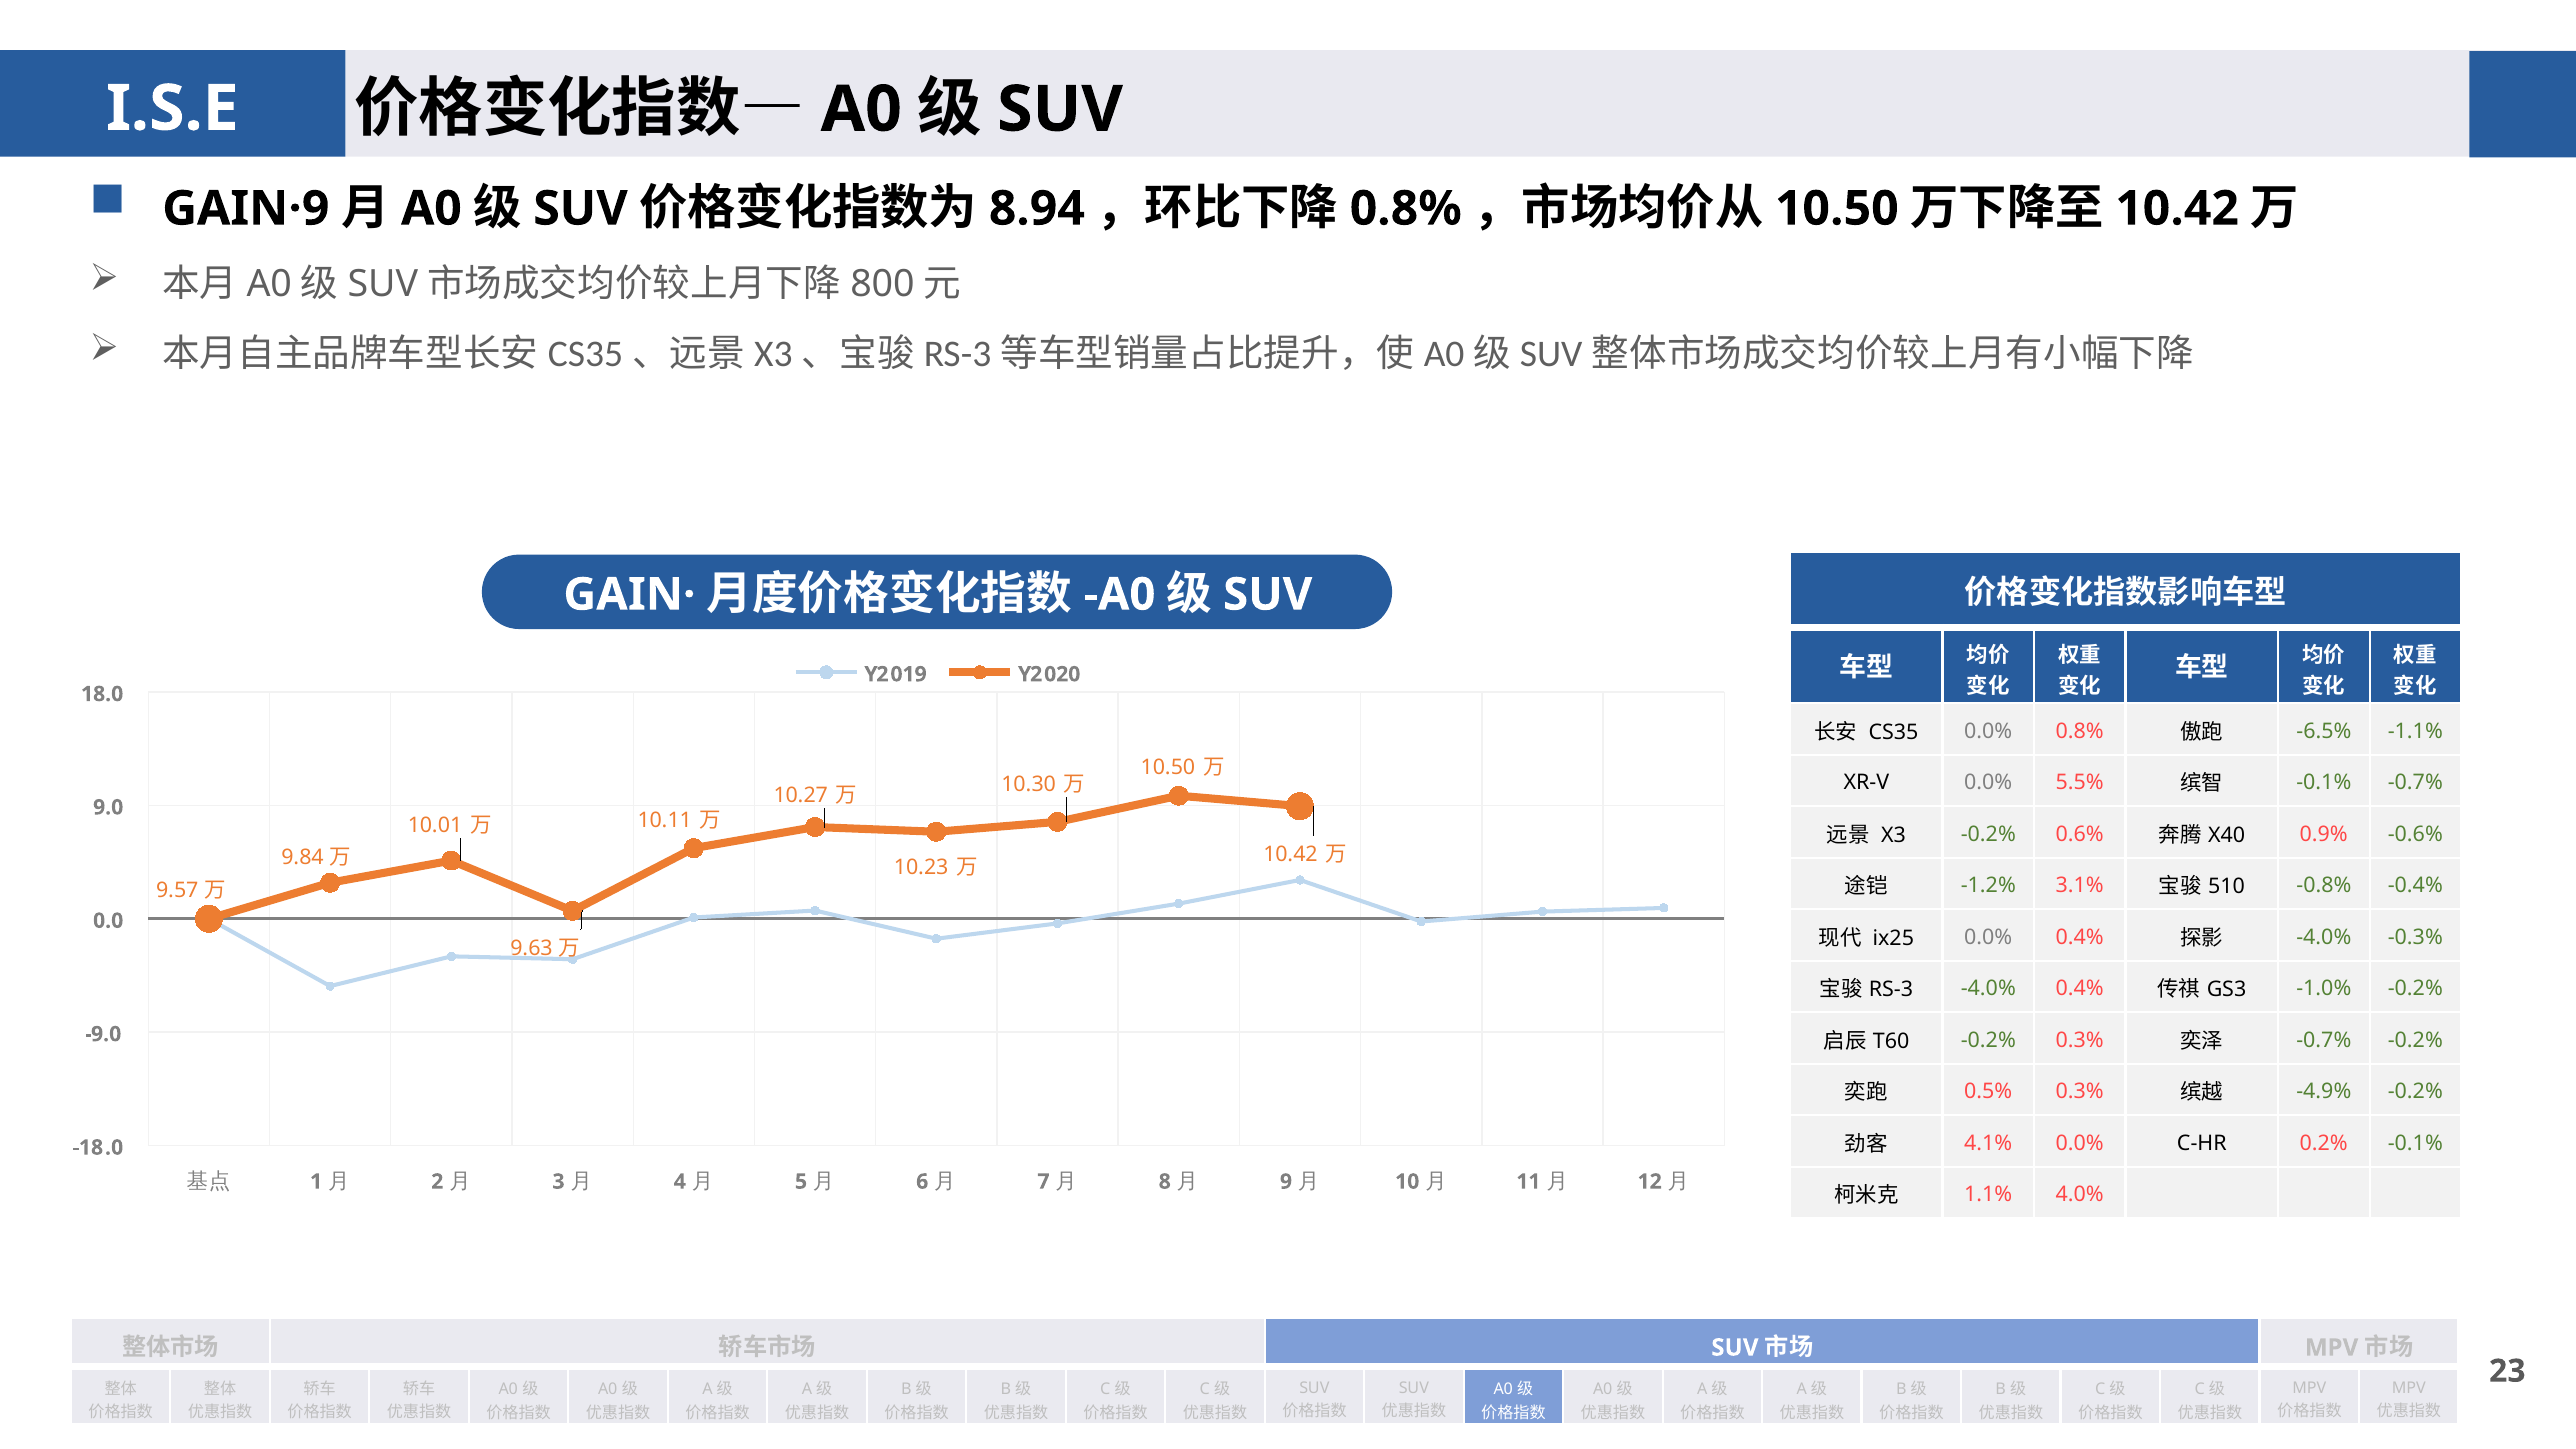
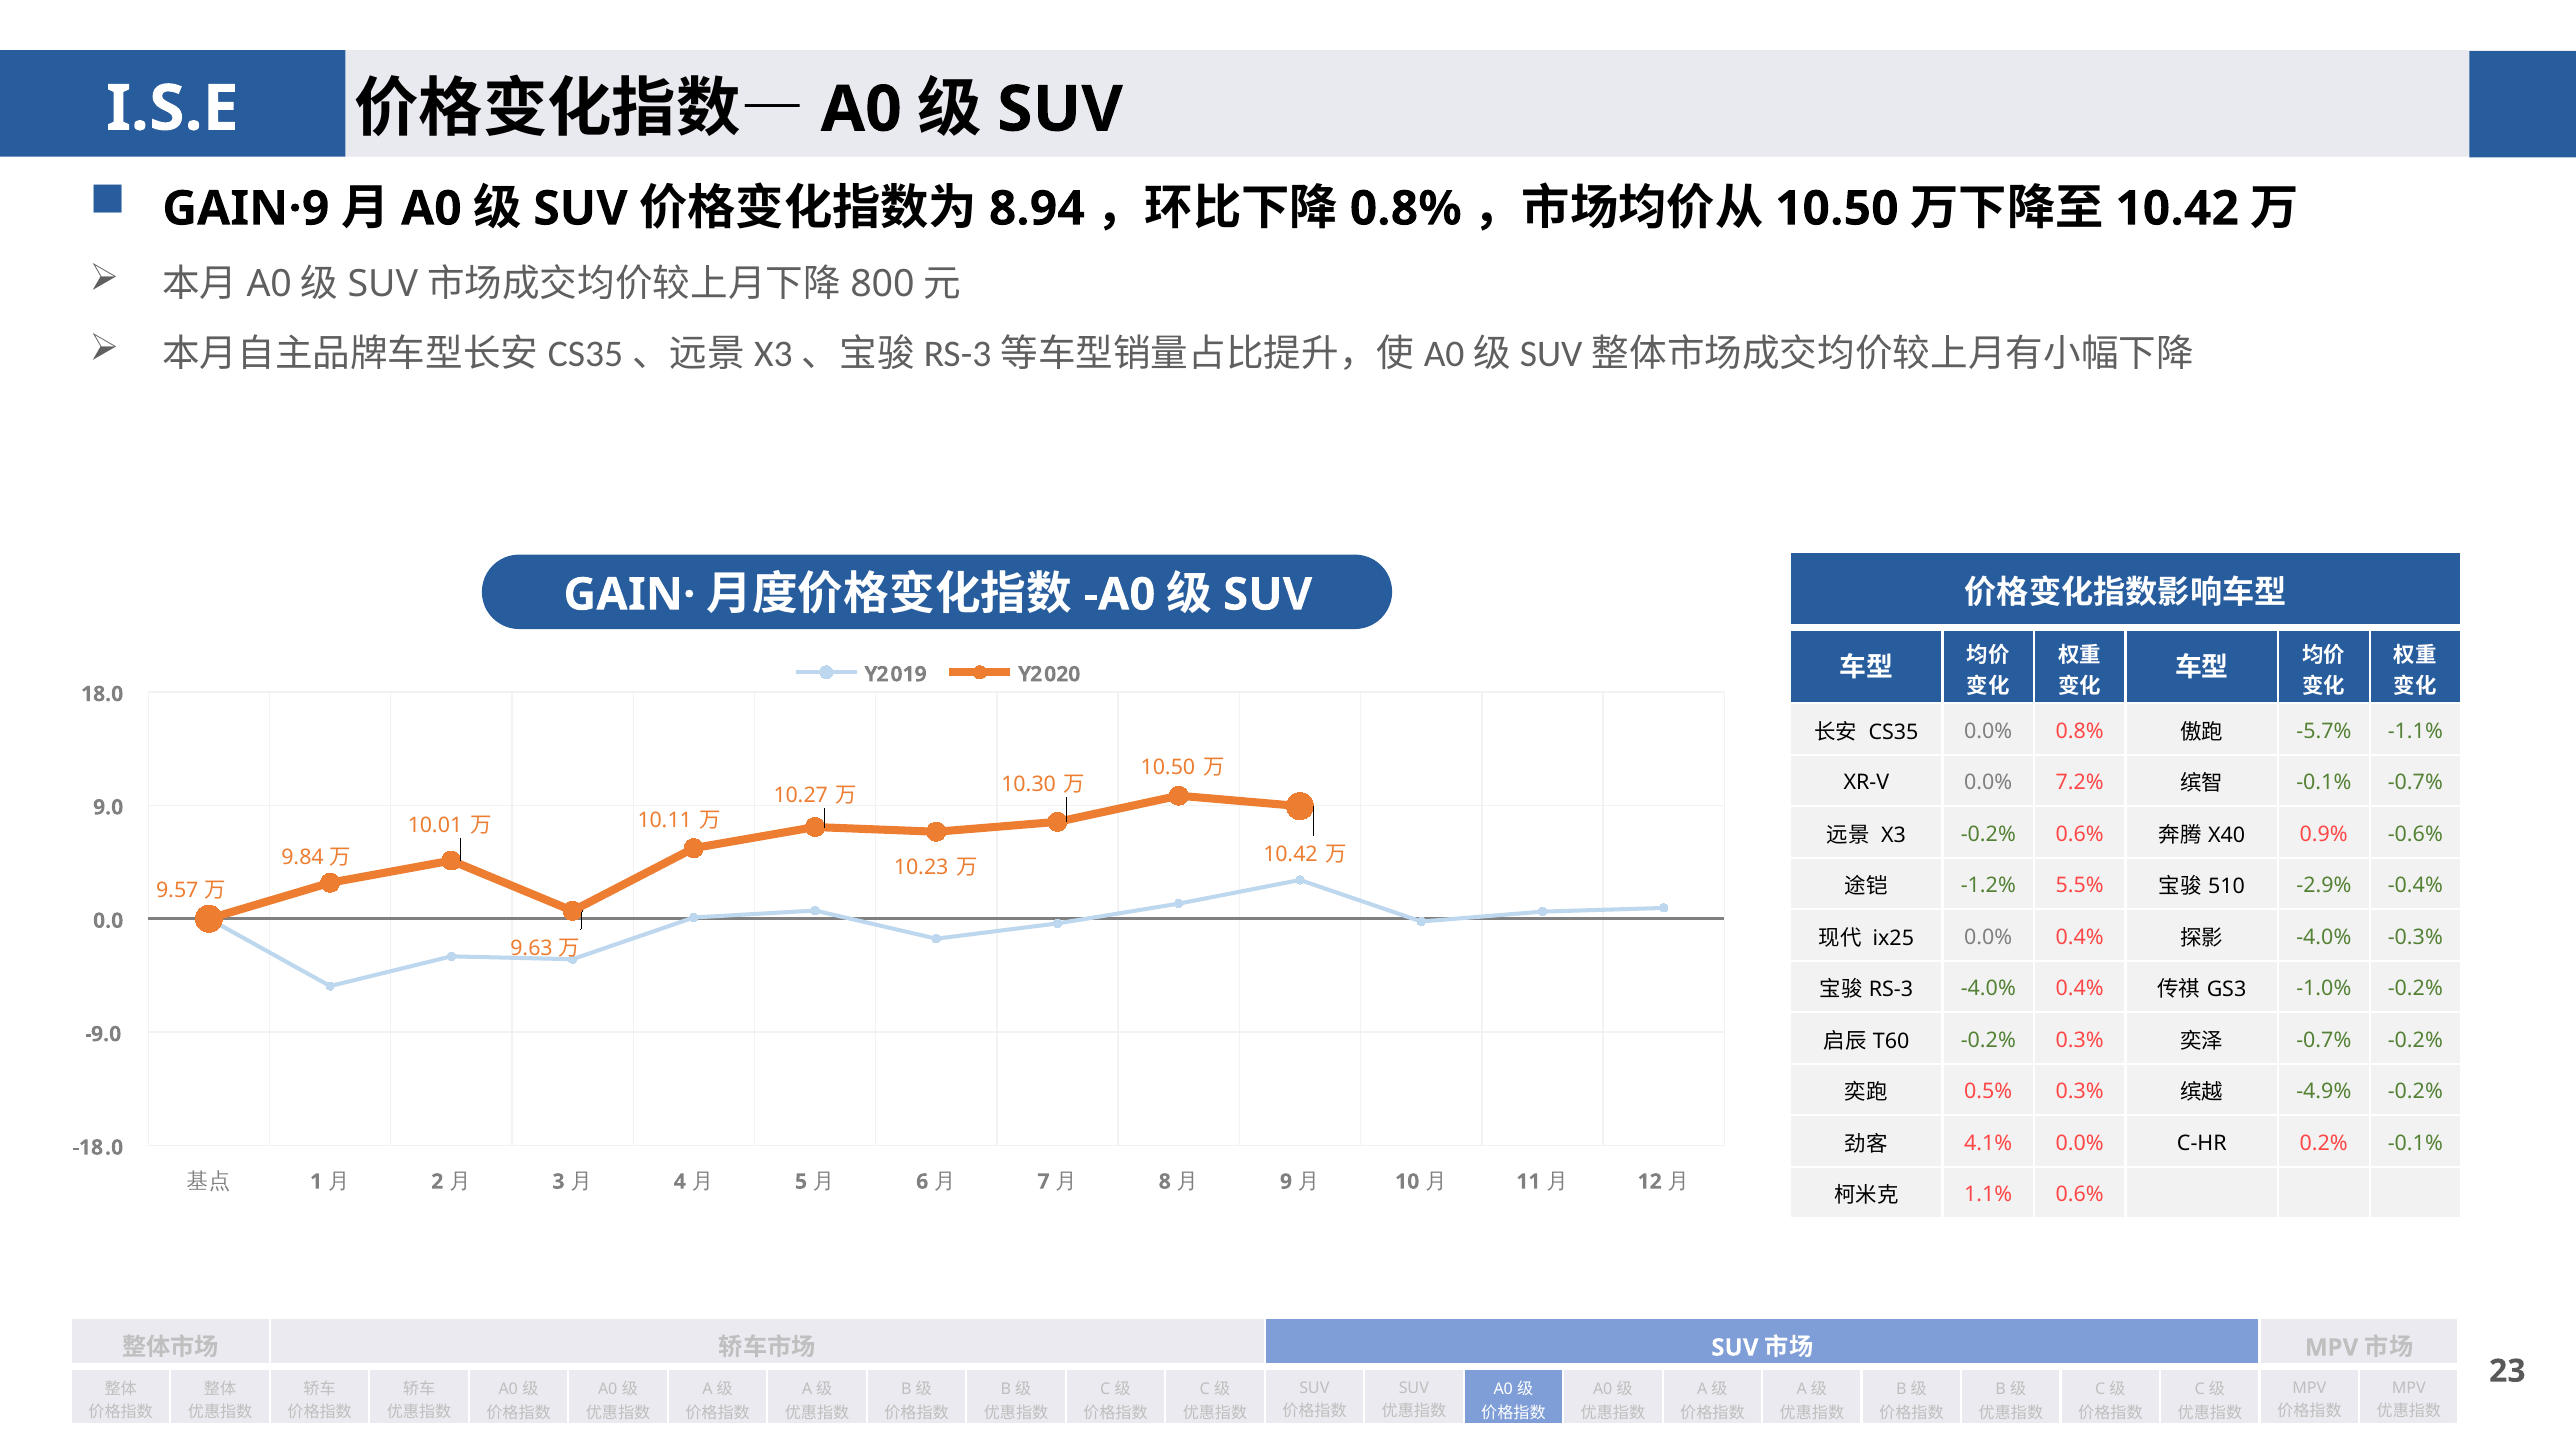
-6.5%: -6.5% -> -5.7%
5.5%: 5.5% -> 7.2%
3.1%: 3.1% -> 5.5%
-0.8%: -0.8% -> -2.9%
1.1% 4.0%: 4.0% -> 0.6%
